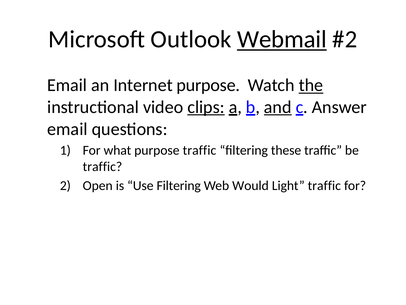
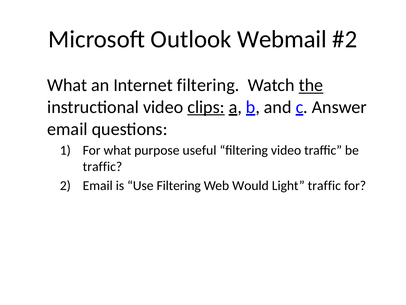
Webmail underline: present -> none
Email at (67, 85): Email -> What
Internet purpose: purpose -> filtering
and underline: present -> none
purpose traffic: traffic -> useful
filtering these: these -> video
2 Open: Open -> Email
